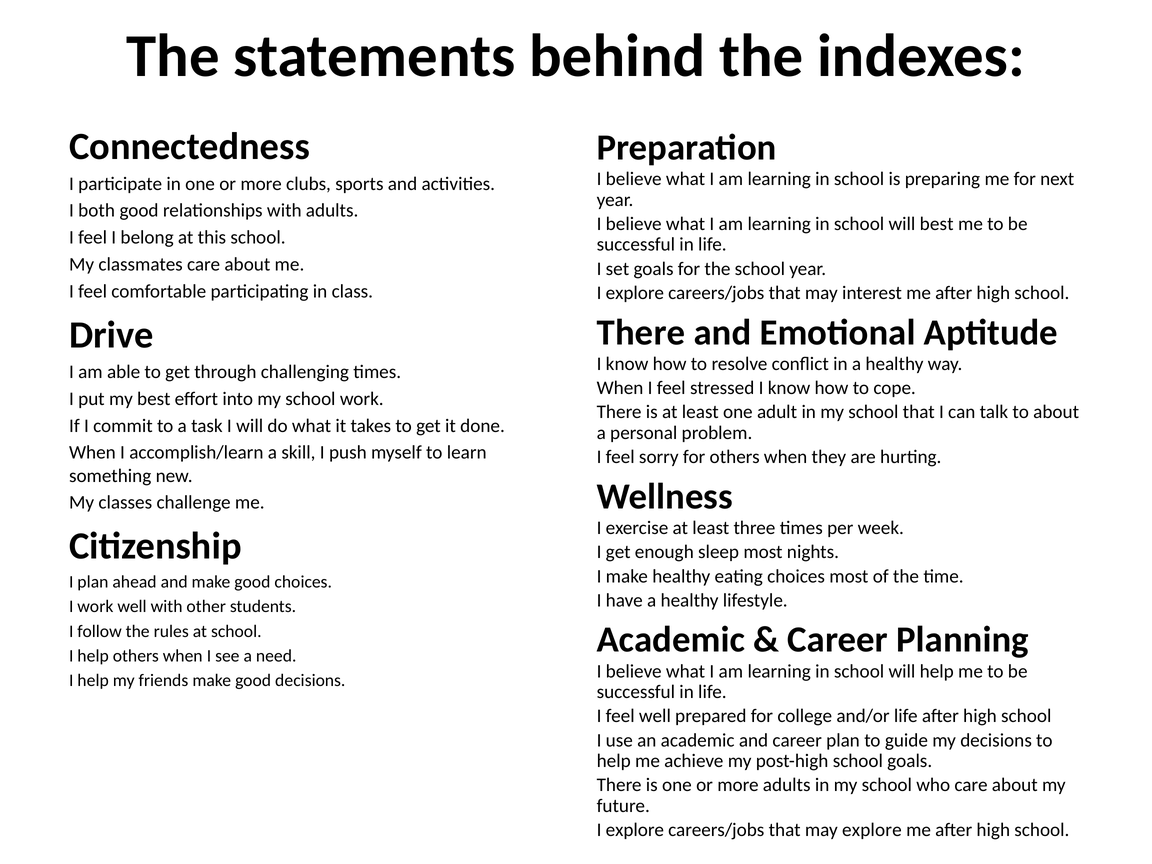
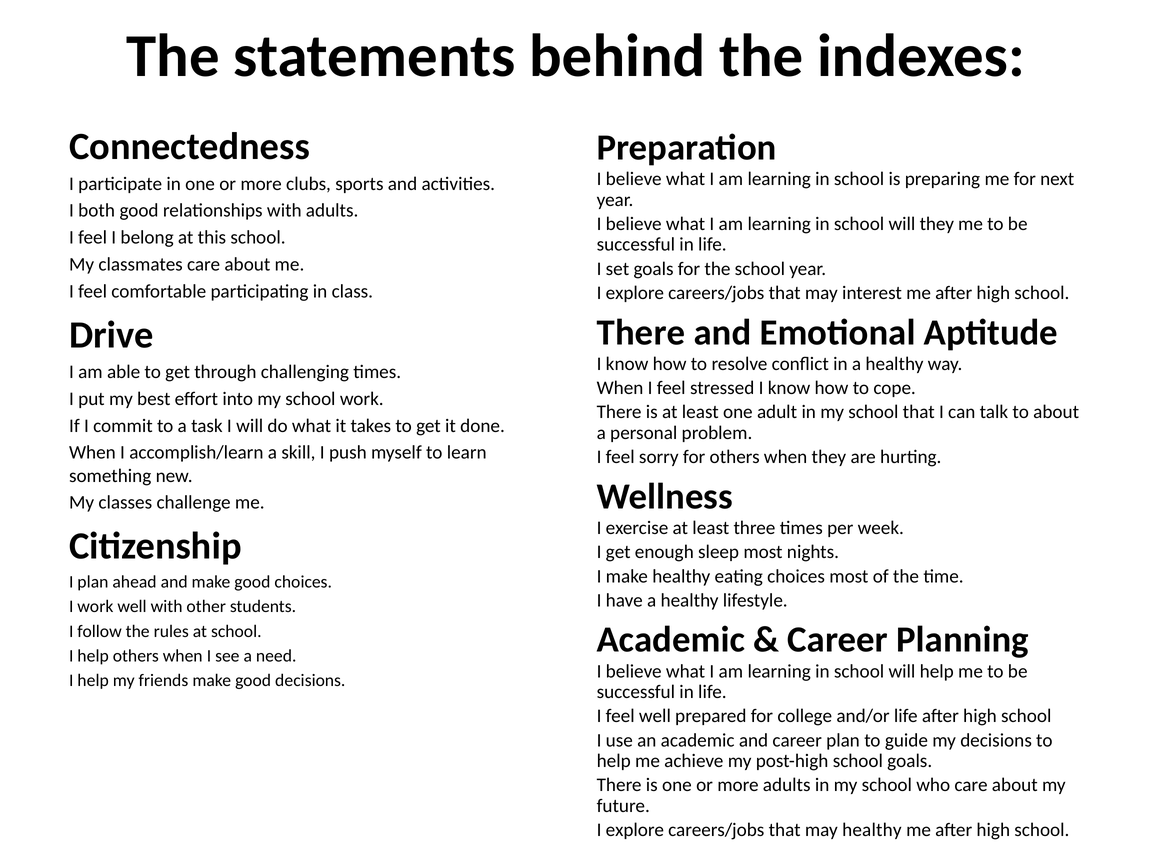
will best: best -> they
may explore: explore -> healthy
